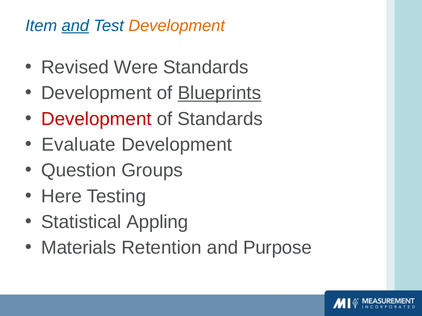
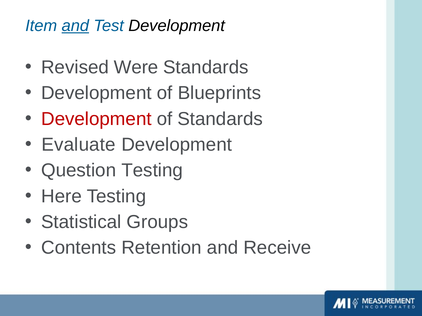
Development at (177, 26) colour: orange -> black
Blueprints underline: present -> none
Question Groups: Groups -> Testing
Appling: Appling -> Groups
Materials: Materials -> Contents
Purpose: Purpose -> Receive
